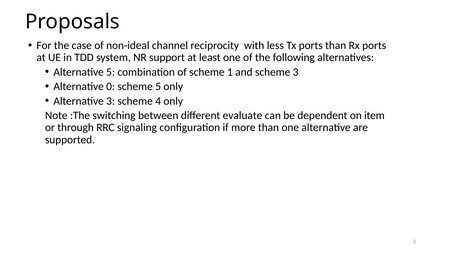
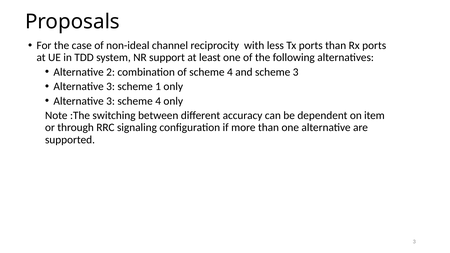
Alternative 5: 5 -> 2
of scheme 1: 1 -> 4
0 at (111, 87): 0 -> 3
scheme 5: 5 -> 1
evaluate: evaluate -> accuracy
